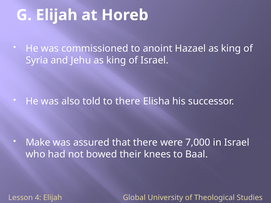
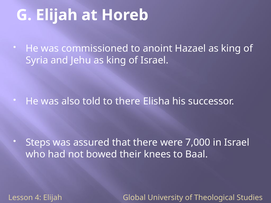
Make: Make -> Steps
